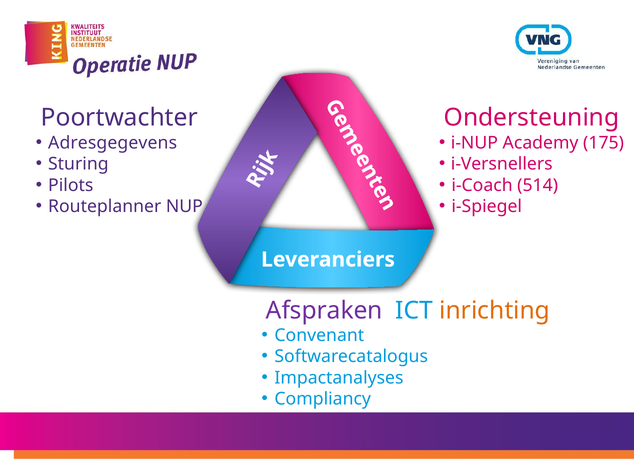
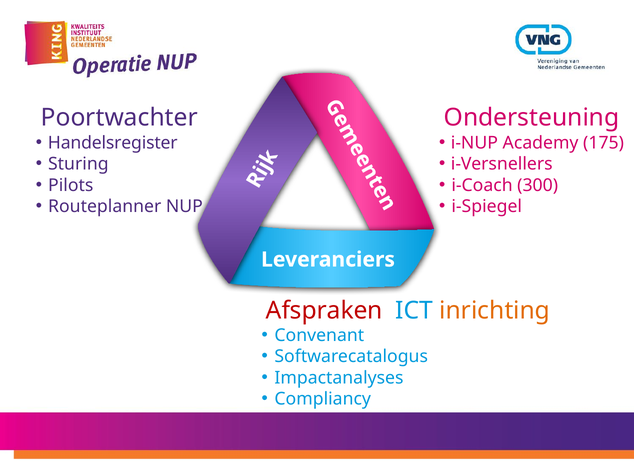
Adresgegevens: Adresgegevens -> Handelsregister
514: 514 -> 300
Afspraken colour: purple -> red
